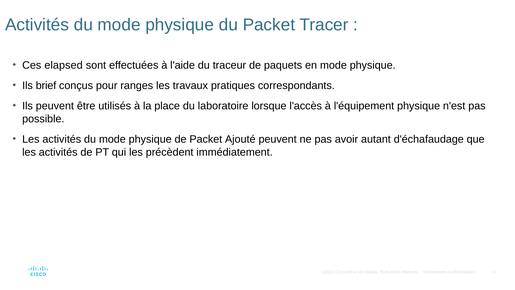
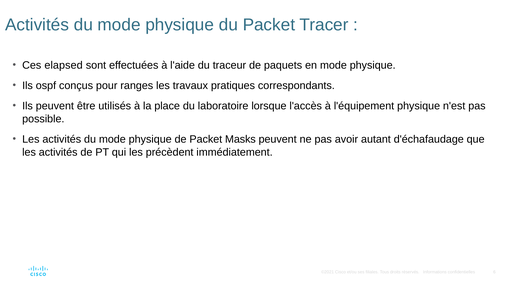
brief: brief -> ospf
Ajouté: Ajouté -> Masks
